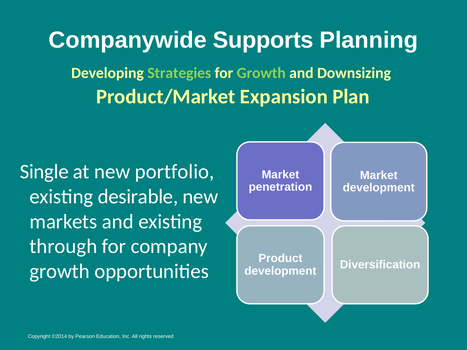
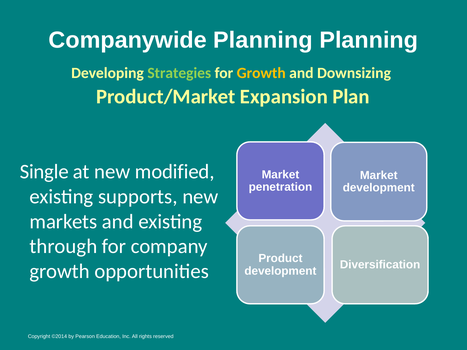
Companywide Supports: Supports -> Planning
Growth at (261, 73) colour: light green -> yellow
portfolio: portfolio -> modified
desirable: desirable -> supports
